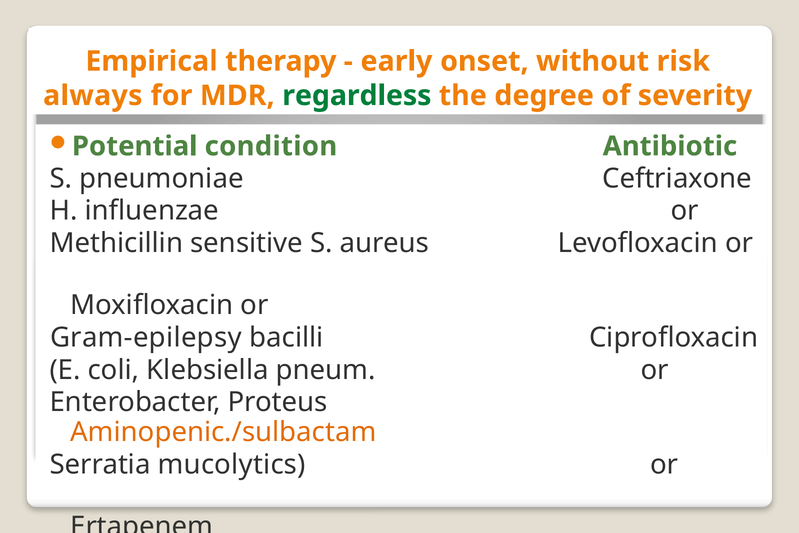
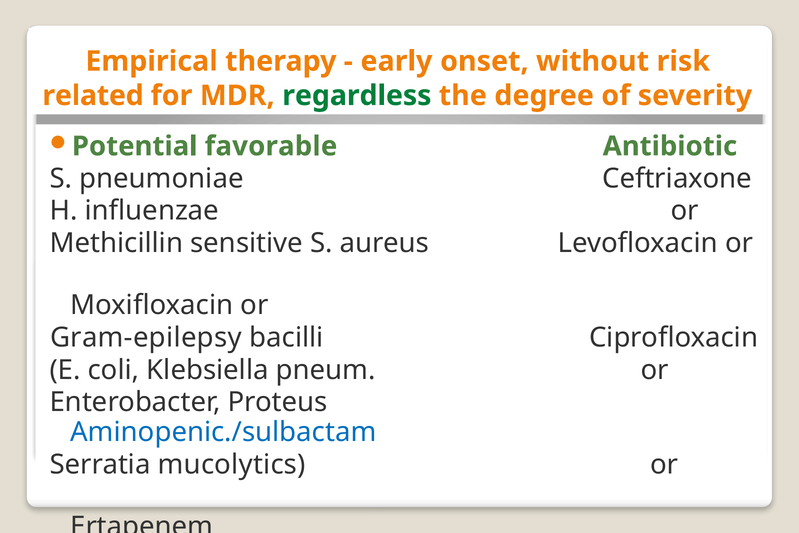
always: always -> related
condition: condition -> favorable
Aminopenic./sulbactam colour: orange -> blue
